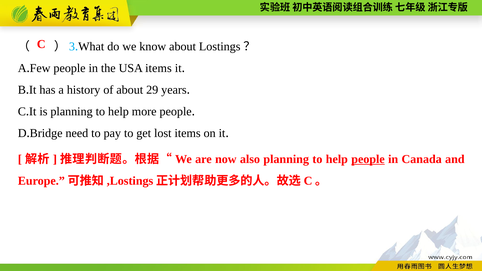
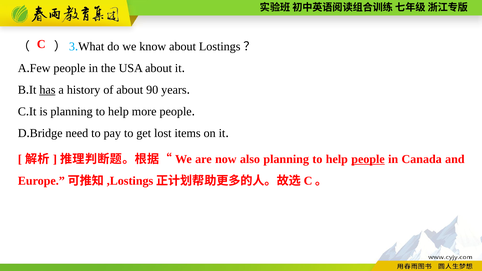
USA items: items -> about
has underline: none -> present
29: 29 -> 90
